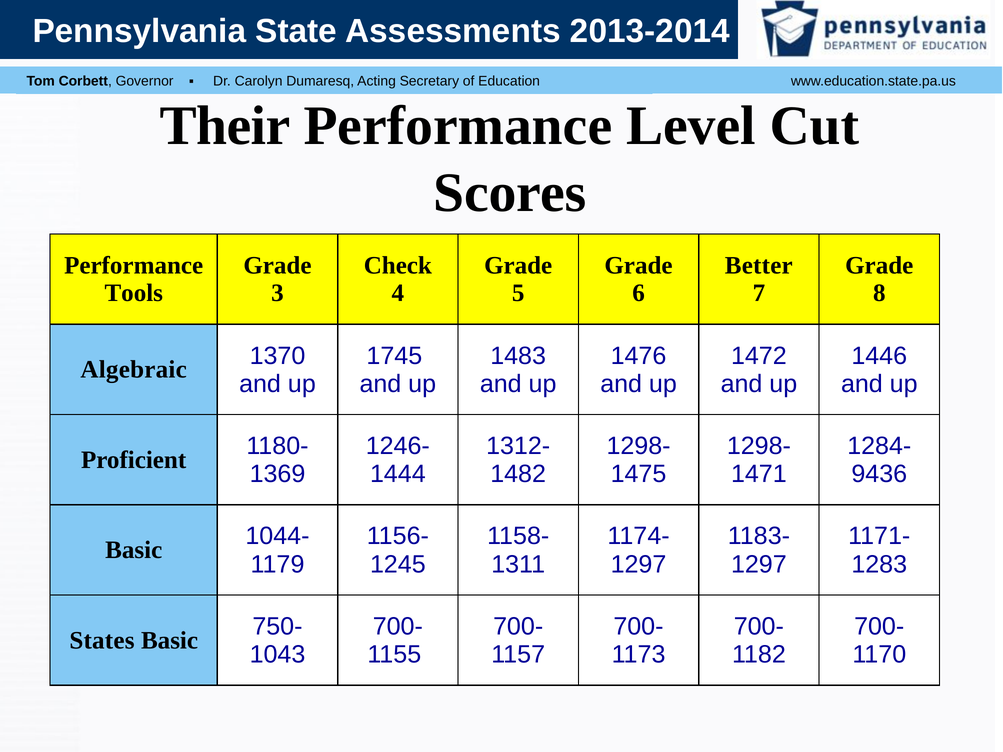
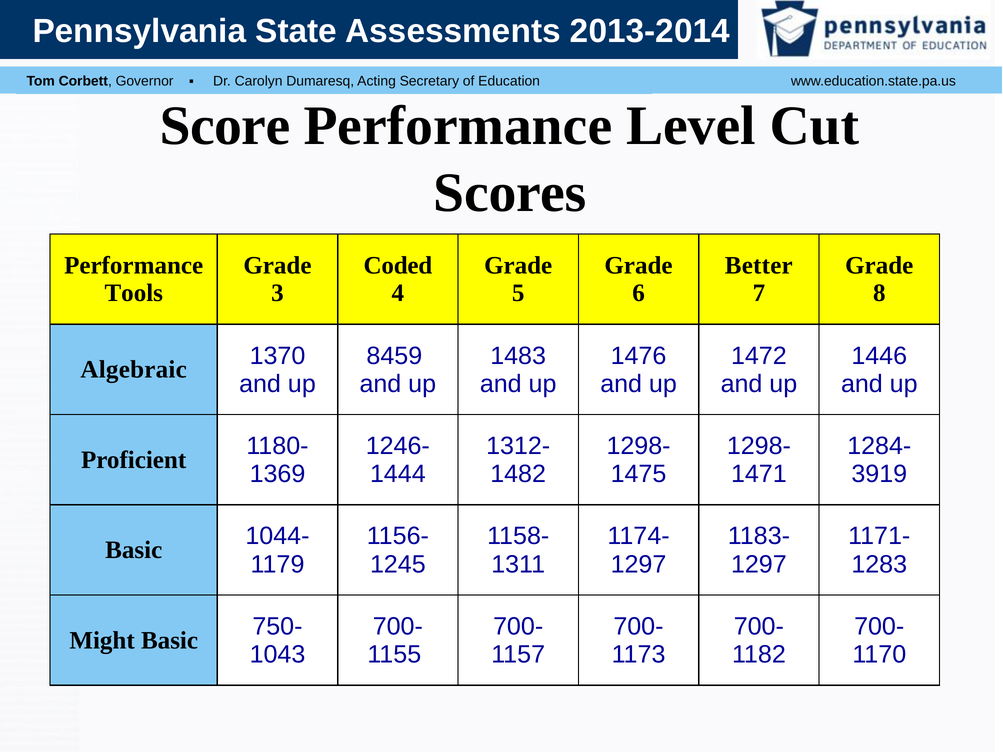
Their: Their -> Score
Check: Check -> Coded
1745: 1745 -> 8459
9436: 9436 -> 3919
States: States -> Might
